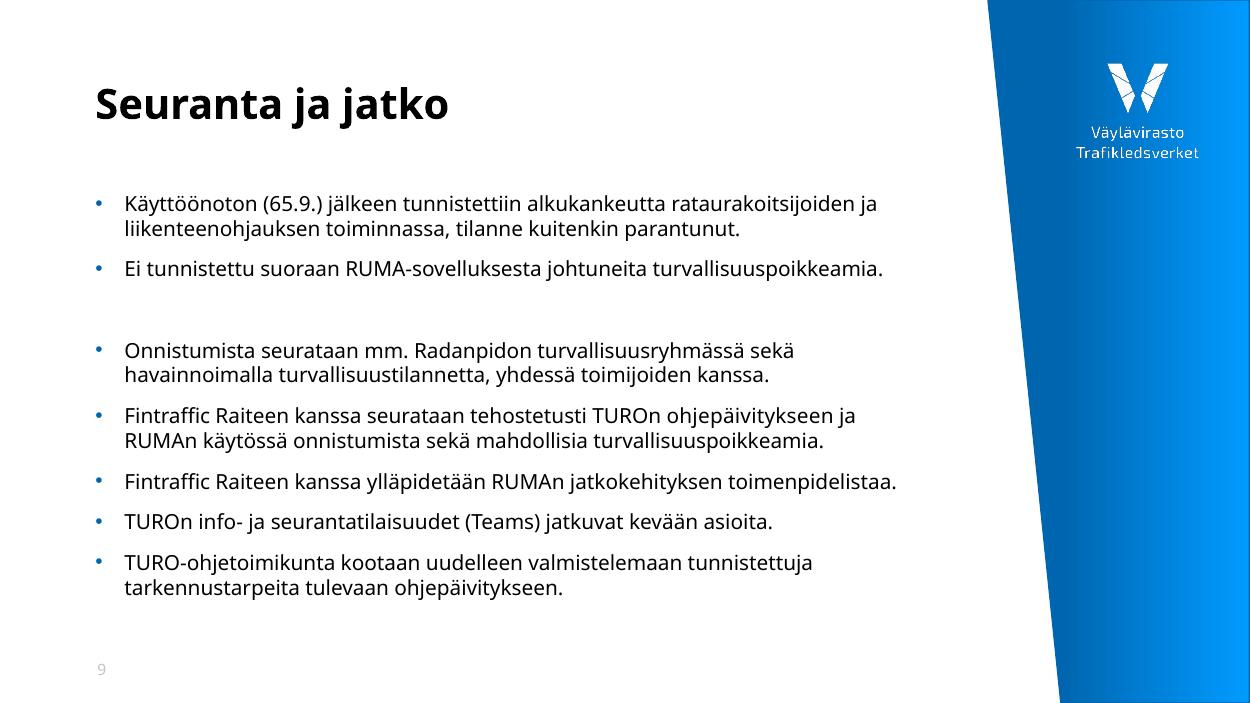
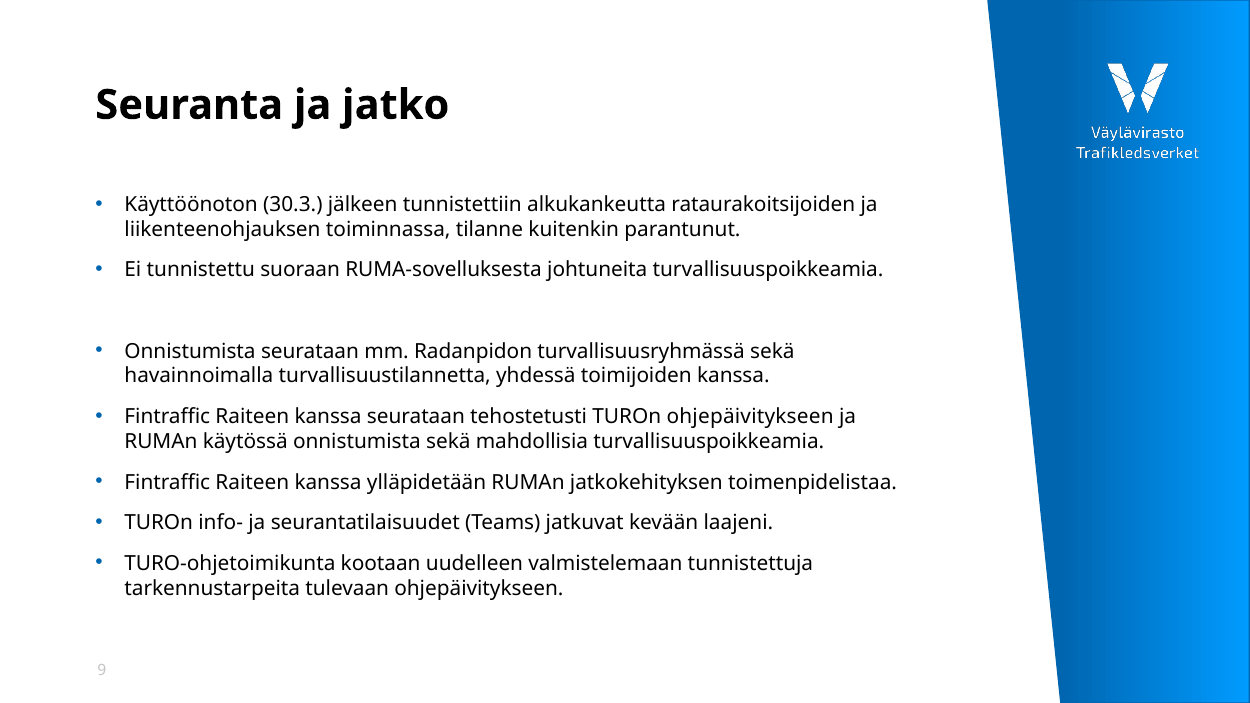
65.9: 65.9 -> 30.3
asioita: asioita -> laajeni
